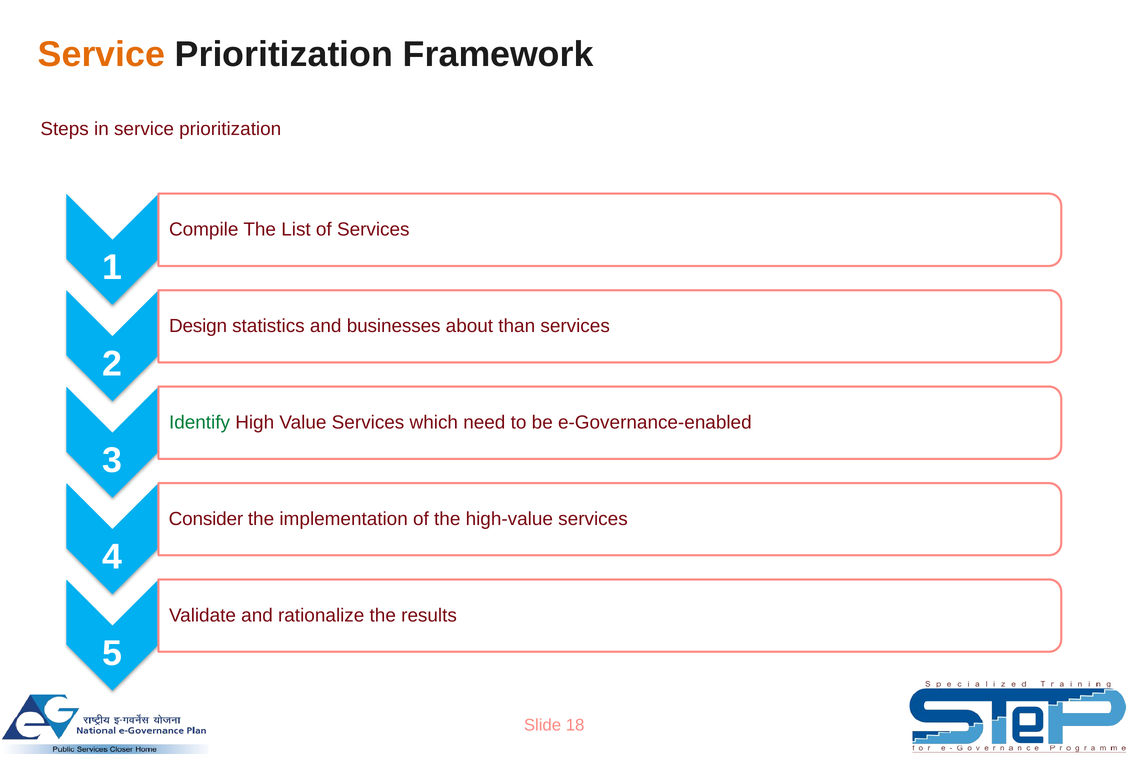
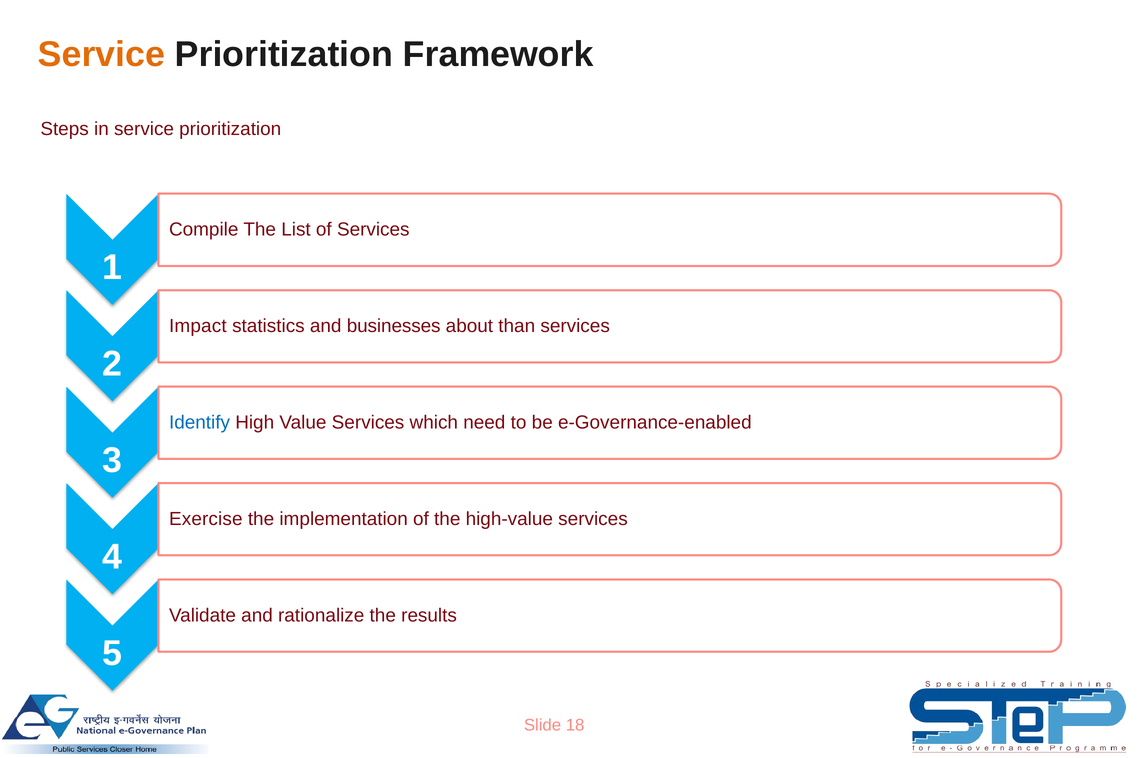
Design: Design -> Impact
Identify colour: green -> blue
Consider: Consider -> Exercise
